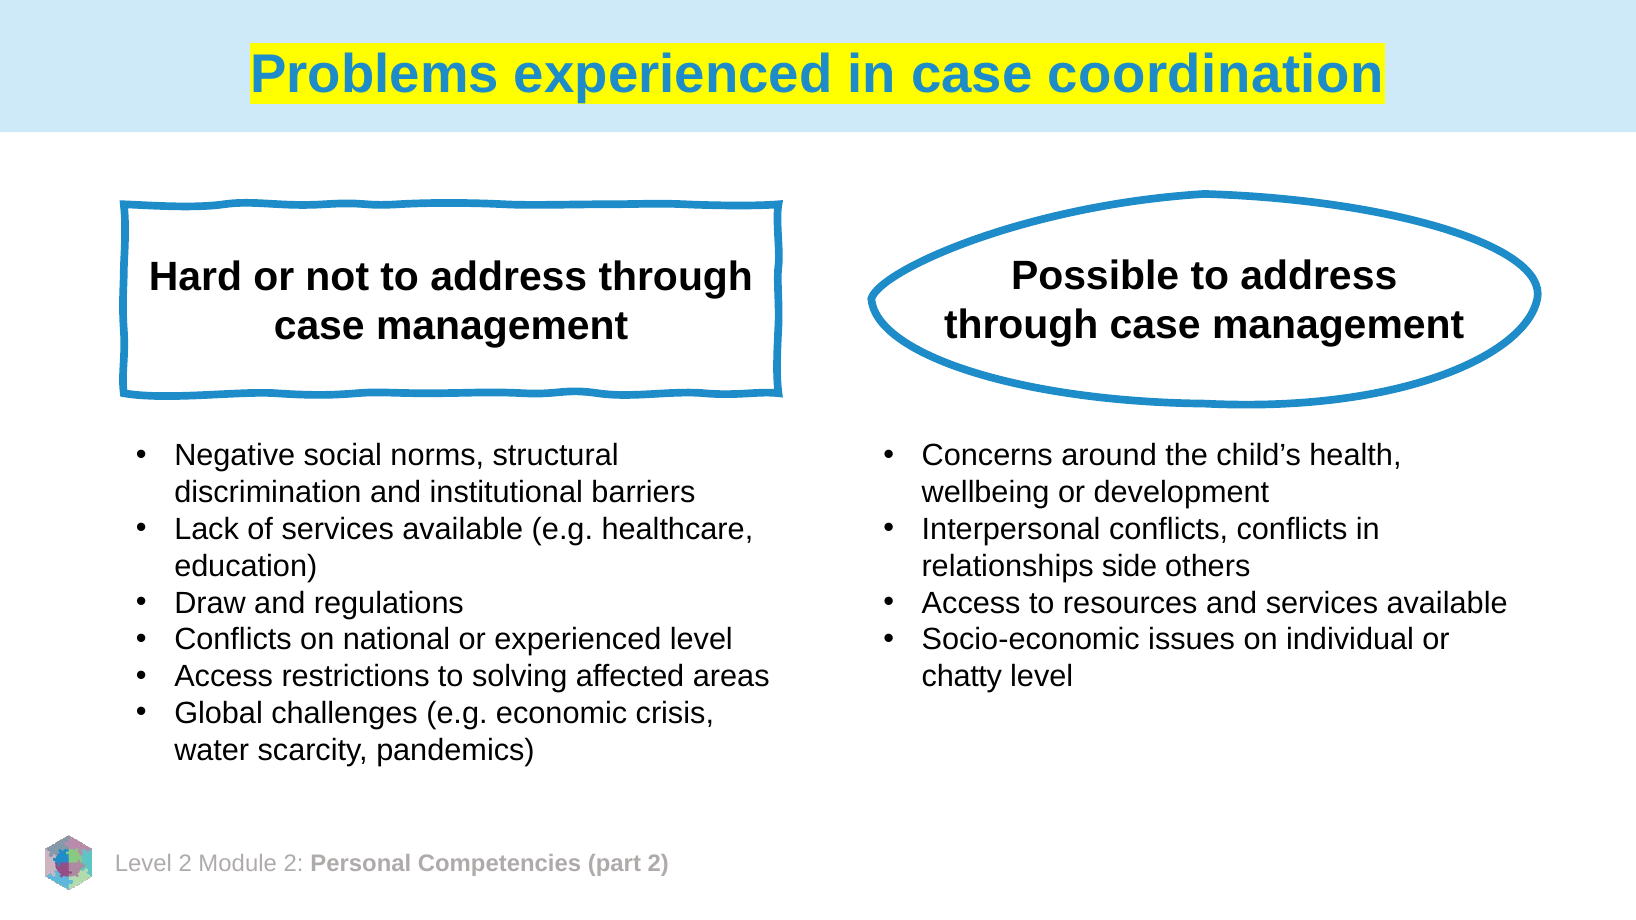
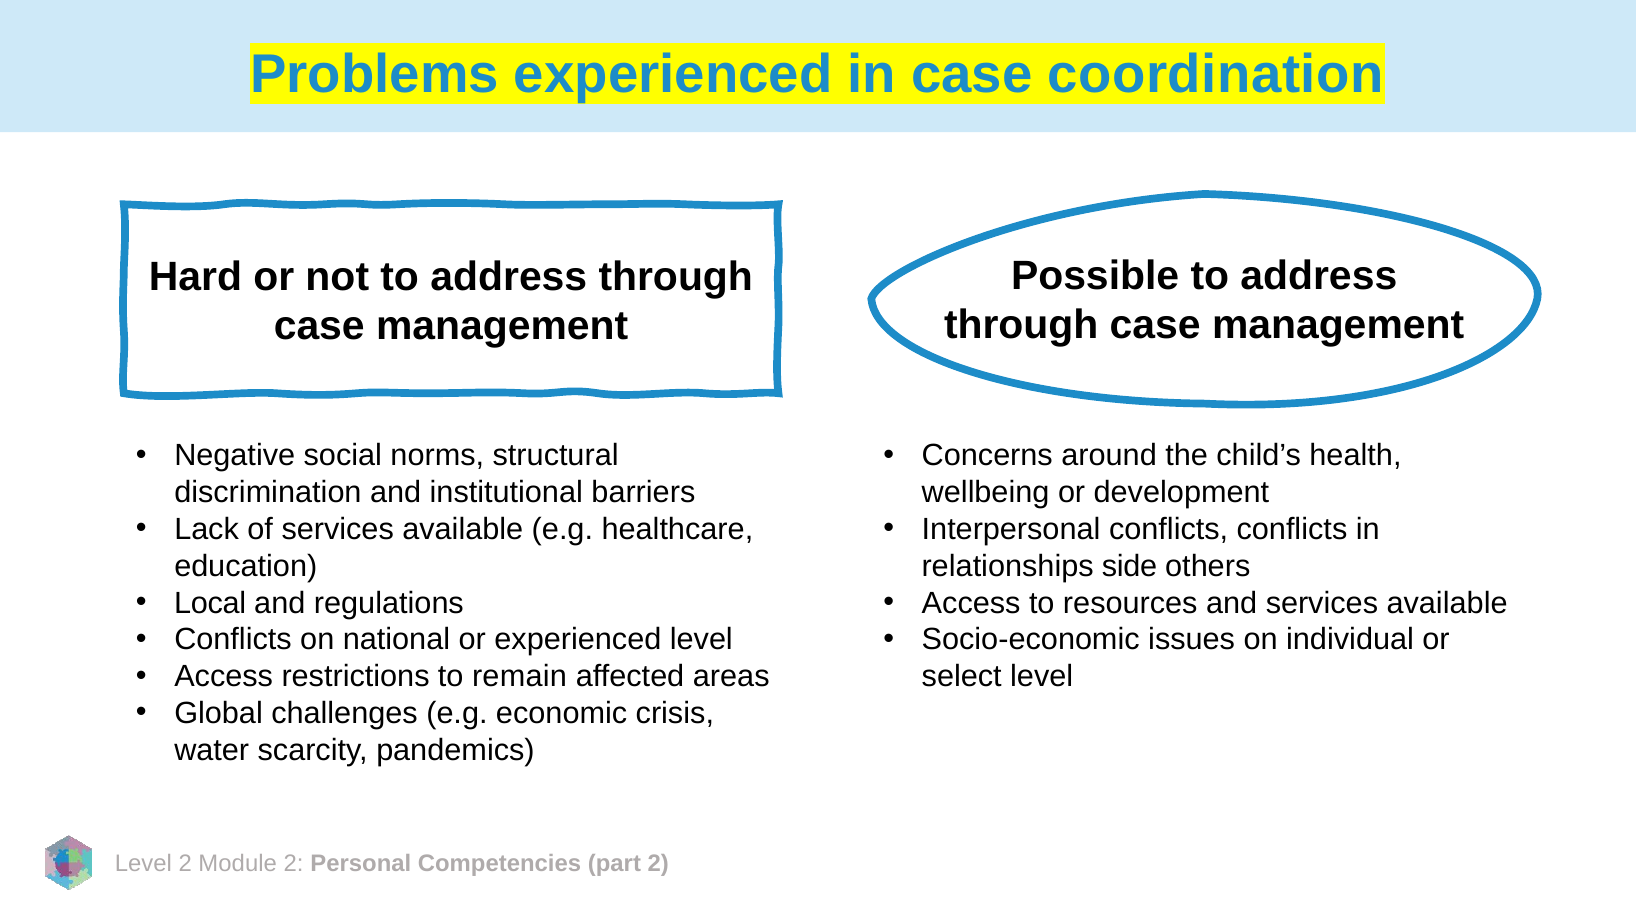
Draw: Draw -> Local
solving: solving -> remain
chatty: chatty -> select
